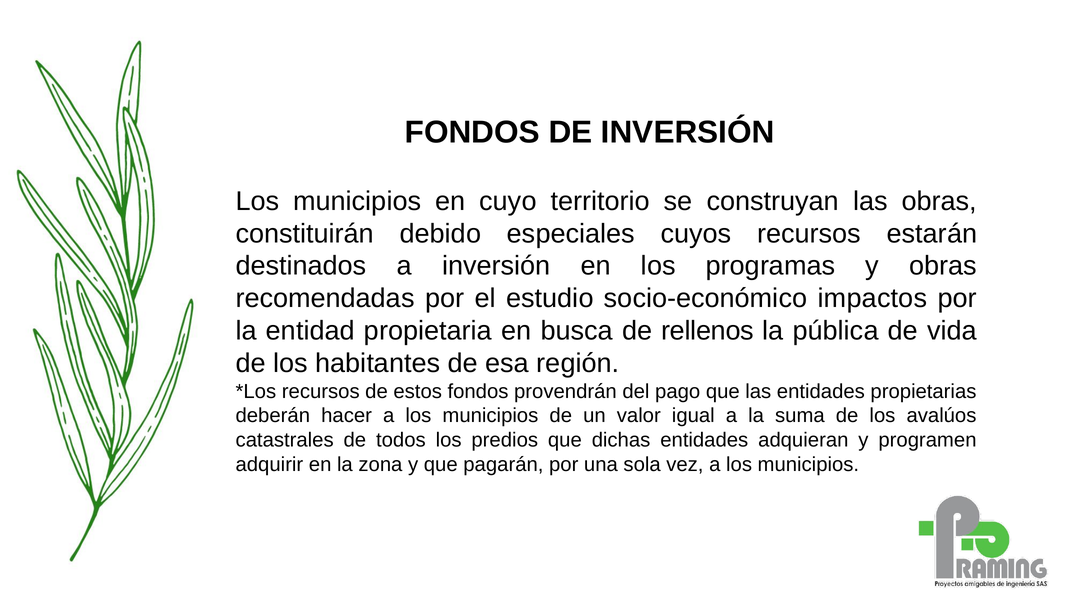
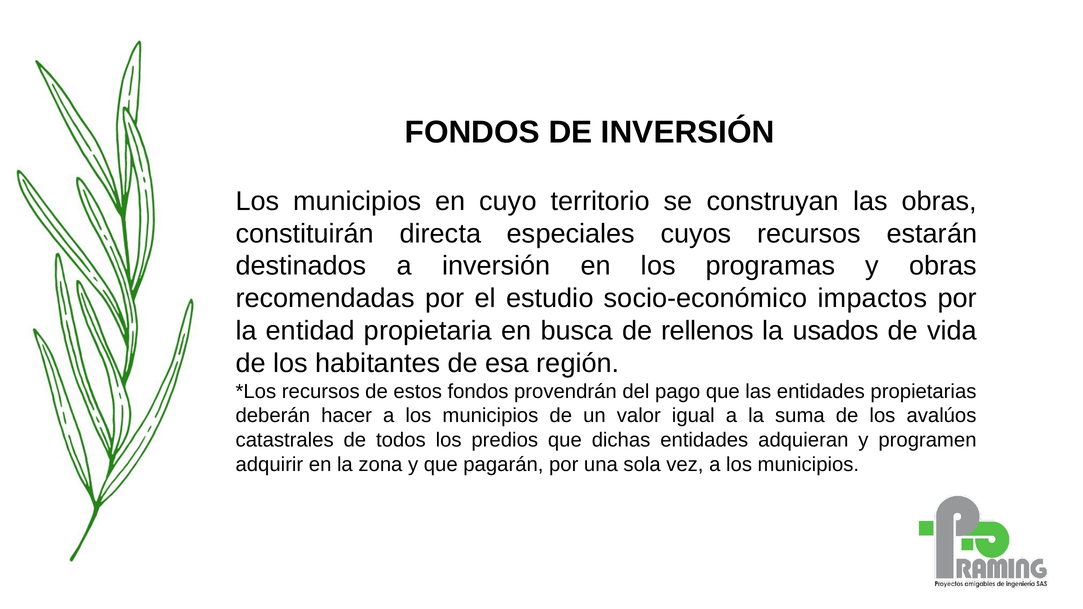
debido: debido -> directa
pública: pública -> usados
